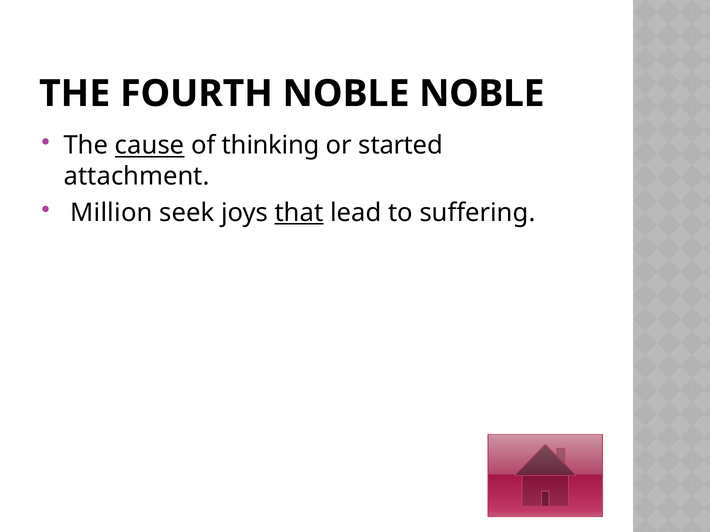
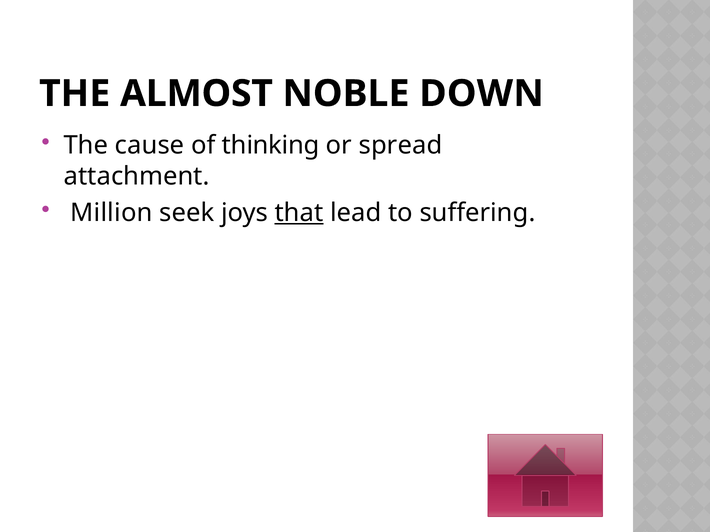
FOURTH: FOURTH -> ALMOST
NOBLE NOBLE: NOBLE -> DOWN
cause underline: present -> none
started: started -> spread
